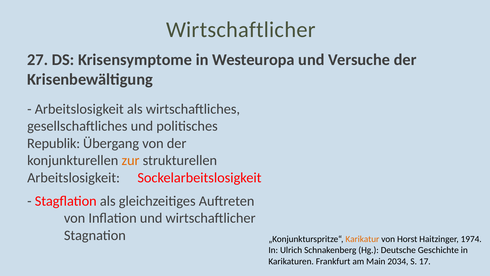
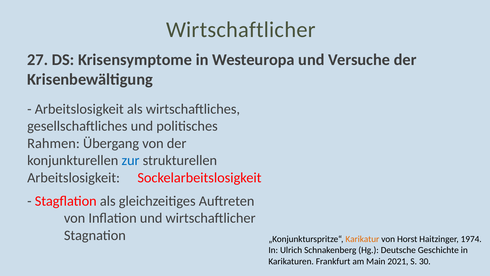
Republik: Republik -> Rahmen
zur colour: orange -> blue
2034: 2034 -> 2021
17: 17 -> 30
